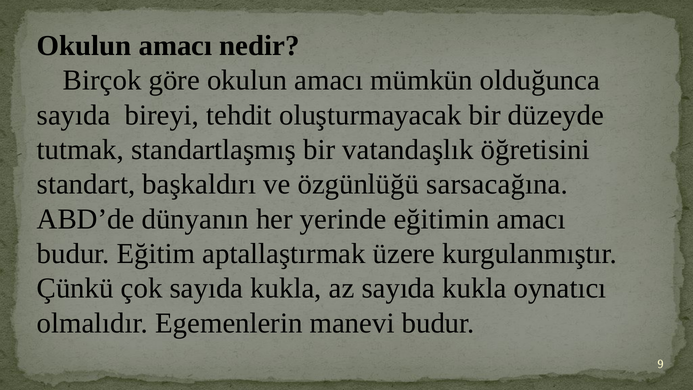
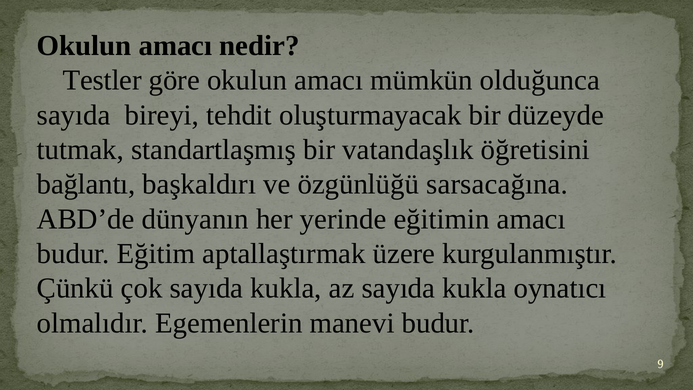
Birçok: Birçok -> Testler
standart: standart -> bağlantı
